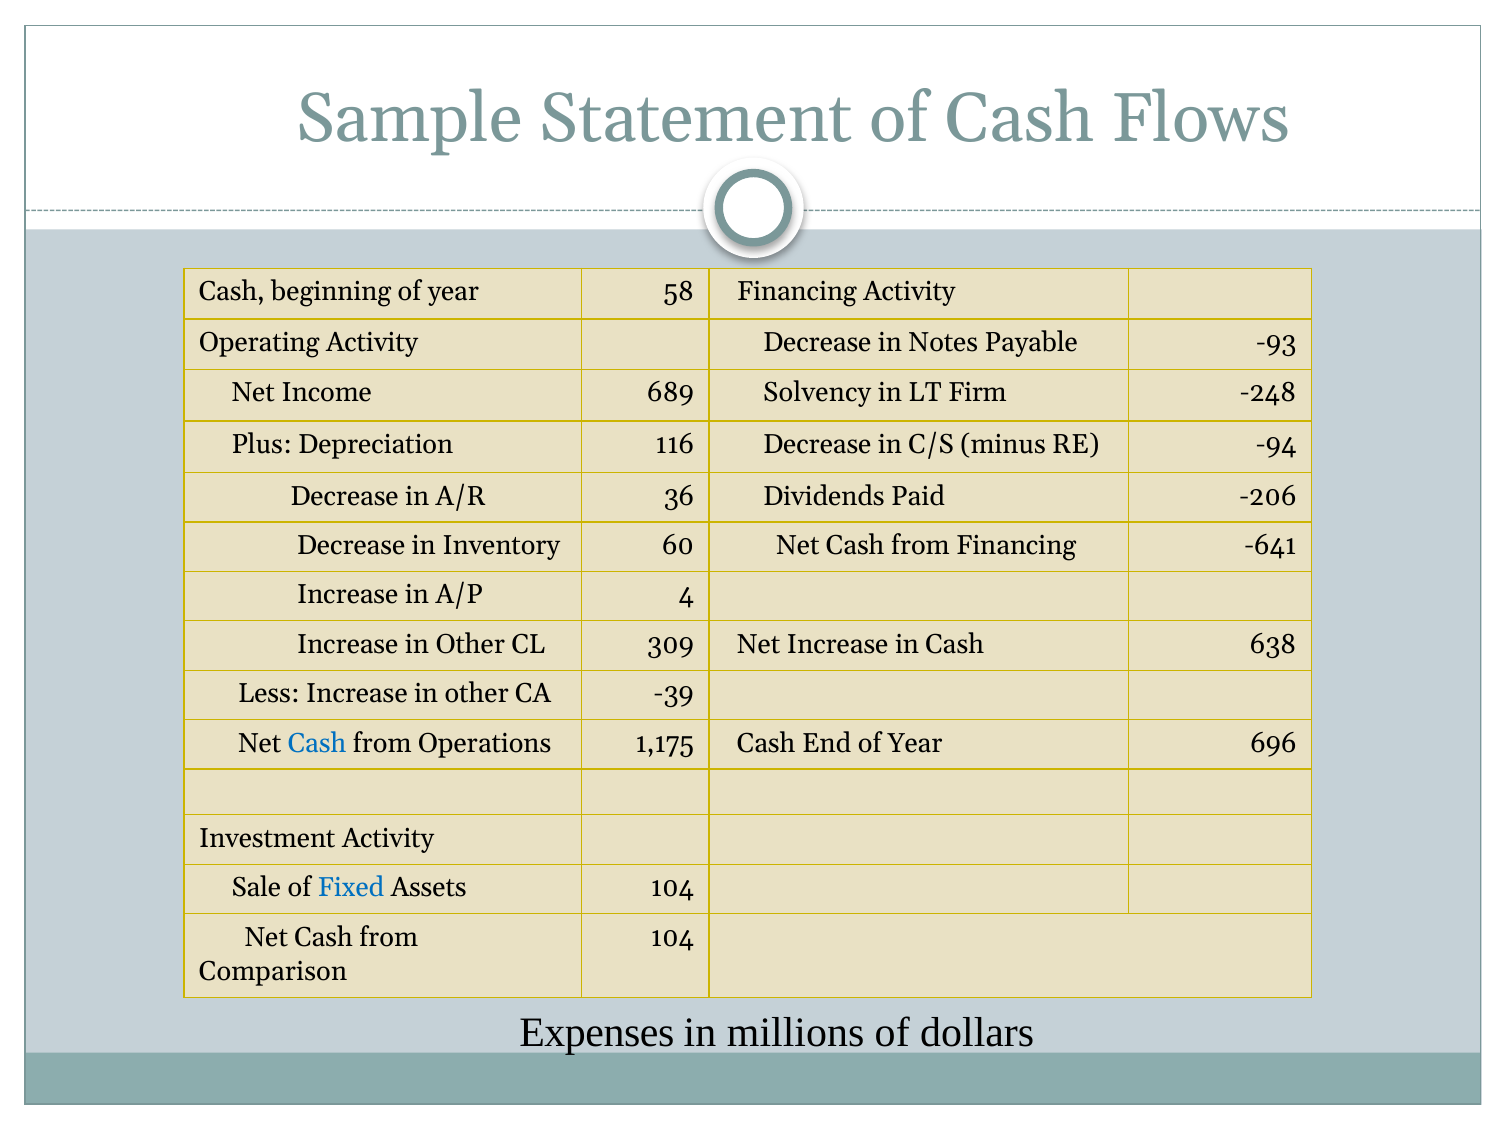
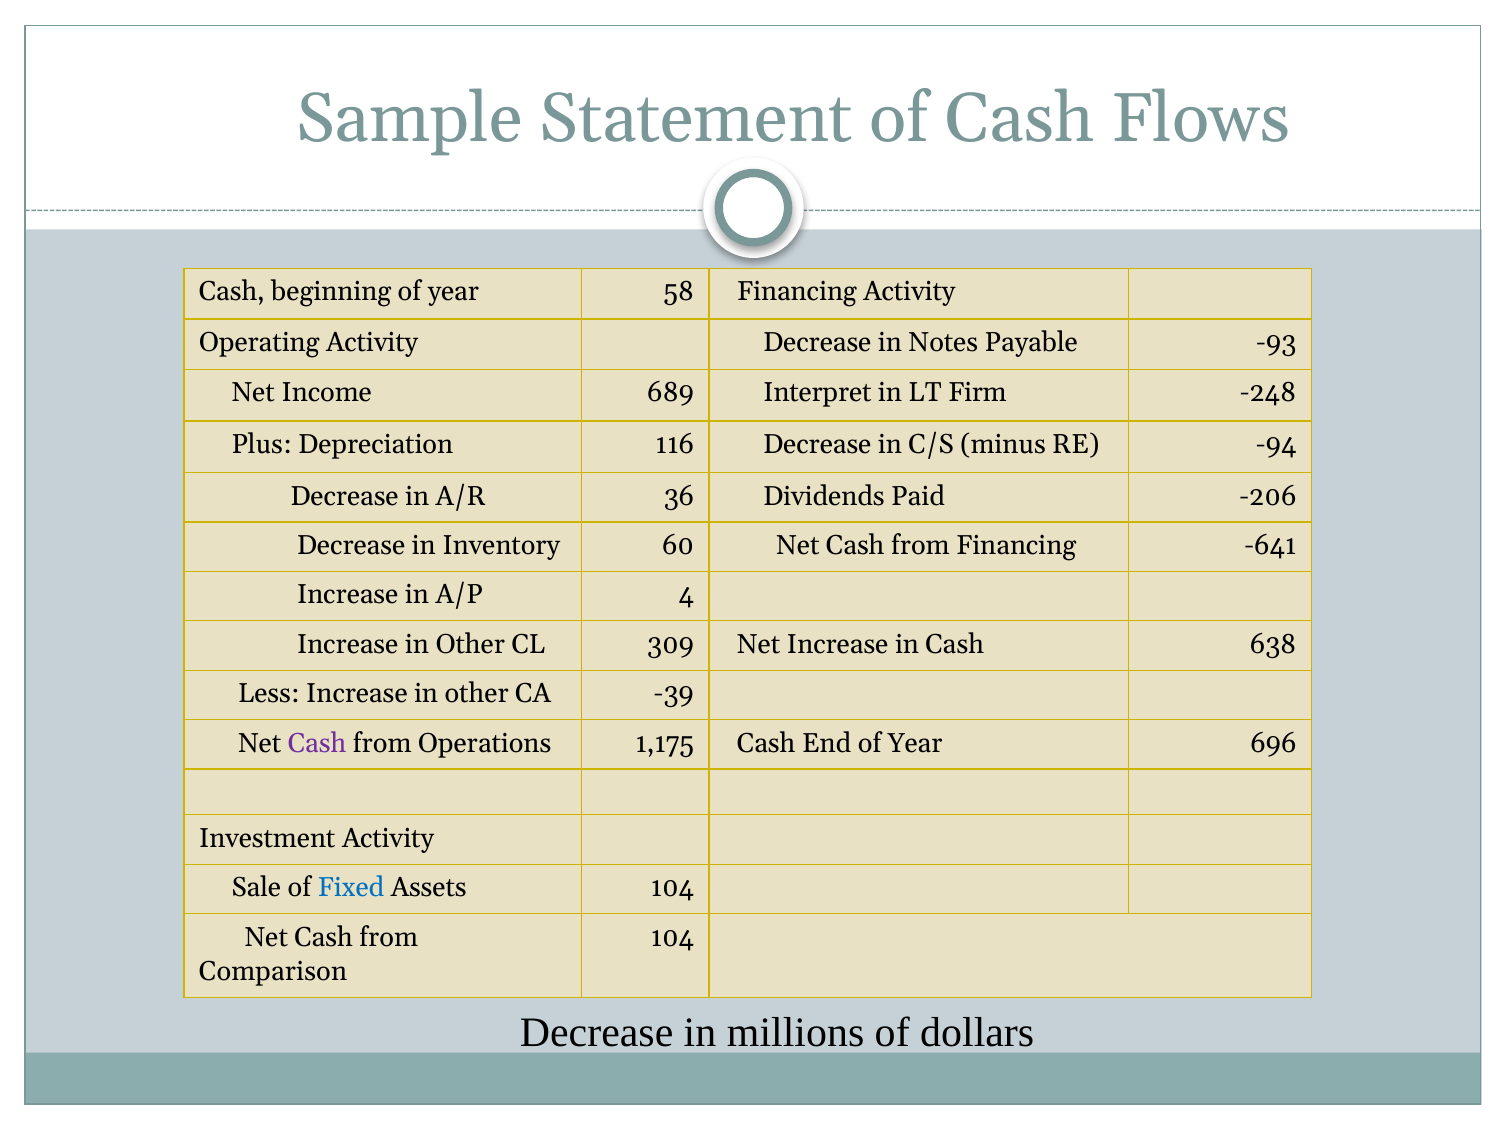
Solvency: Solvency -> Interpret
Cash at (317, 743) colour: blue -> purple
Expenses at (597, 1033): Expenses -> Decrease
